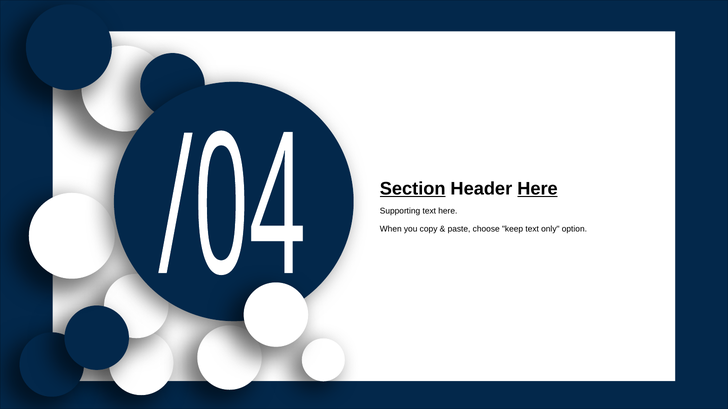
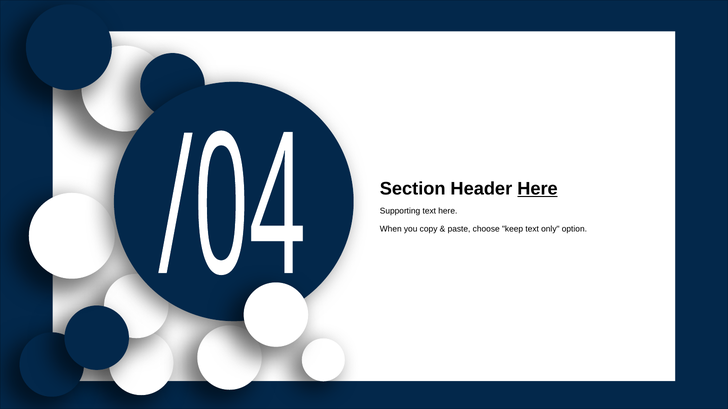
Section underline: present -> none
